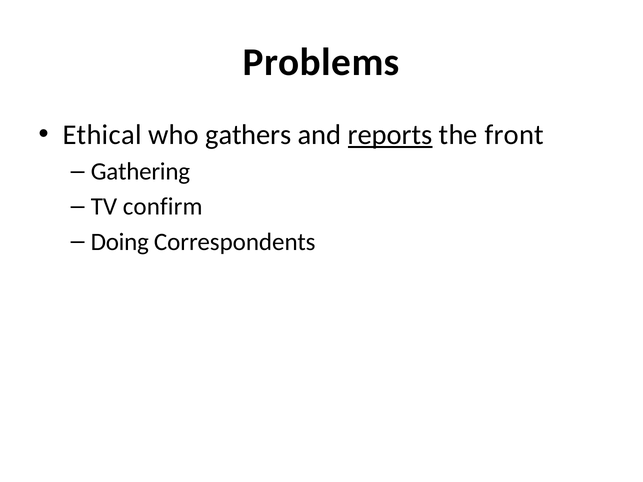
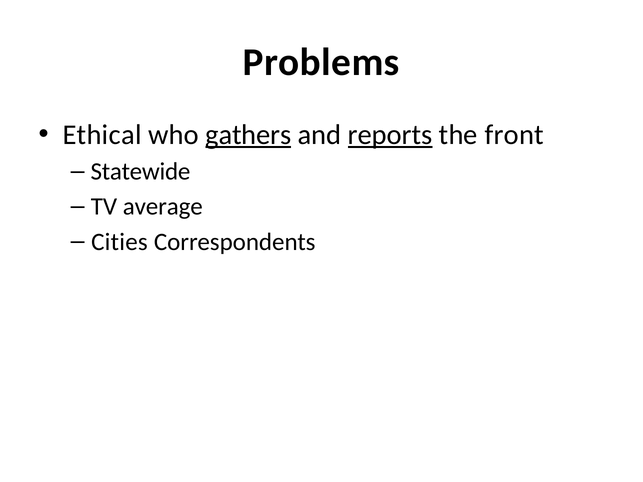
gathers underline: none -> present
Gathering: Gathering -> Statewide
confirm: confirm -> average
Doing: Doing -> Cities
